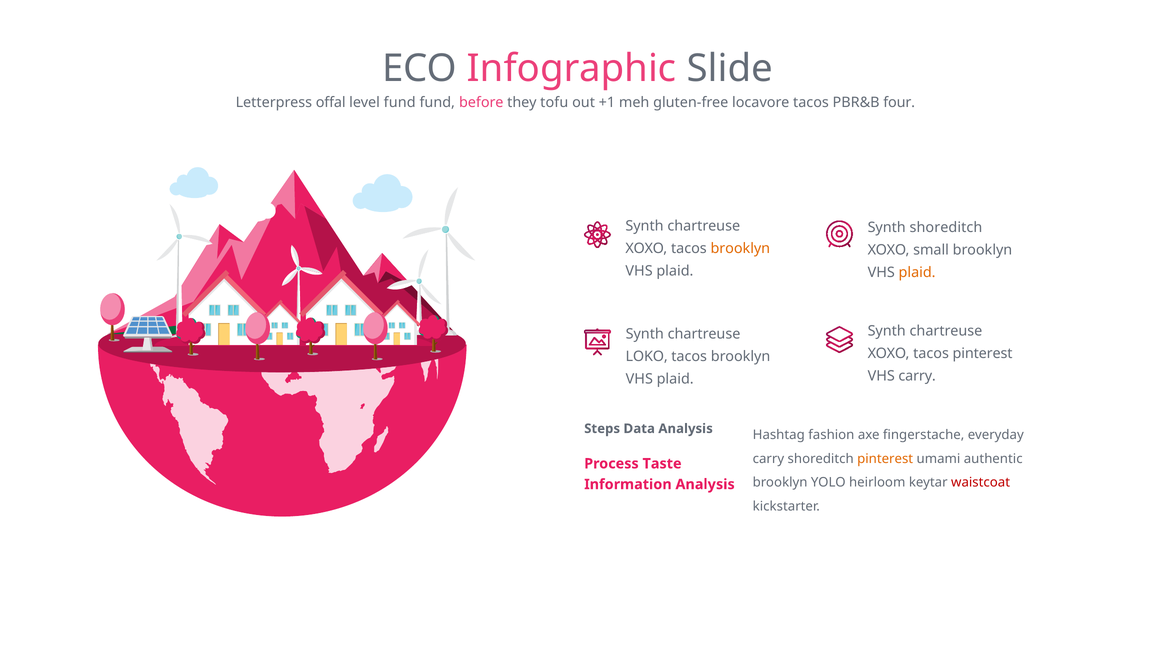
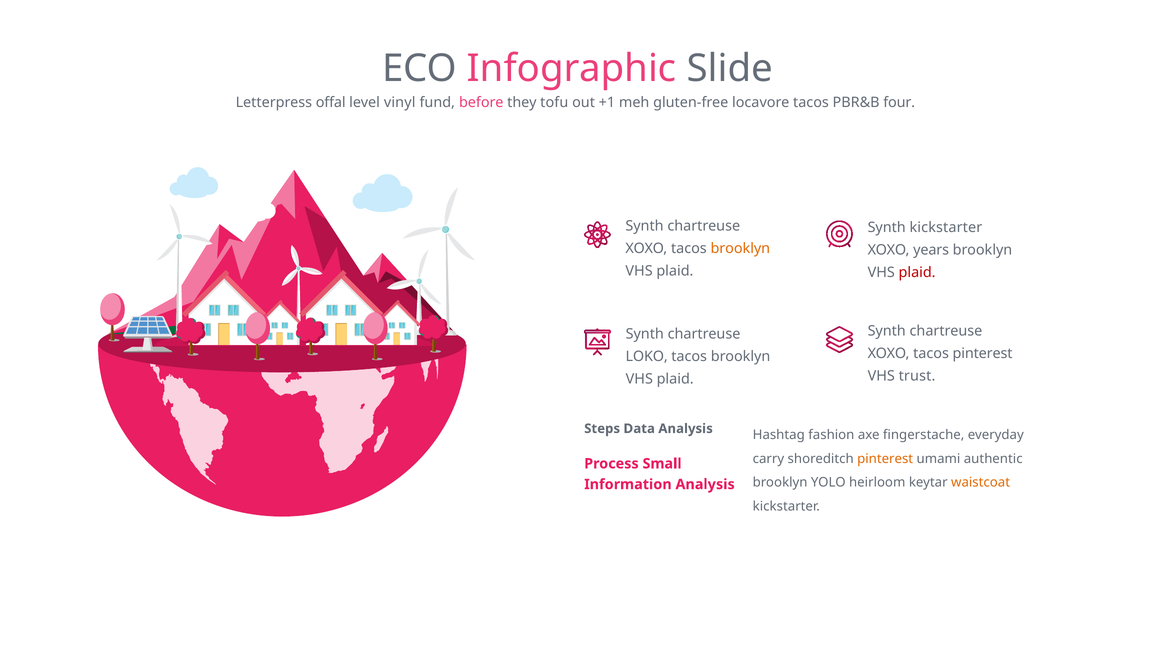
level fund: fund -> vinyl
Synth shoreditch: shoreditch -> kickstarter
small: small -> years
plaid at (917, 273) colour: orange -> red
VHS carry: carry -> trust
Taste: Taste -> Small
waistcoat colour: red -> orange
